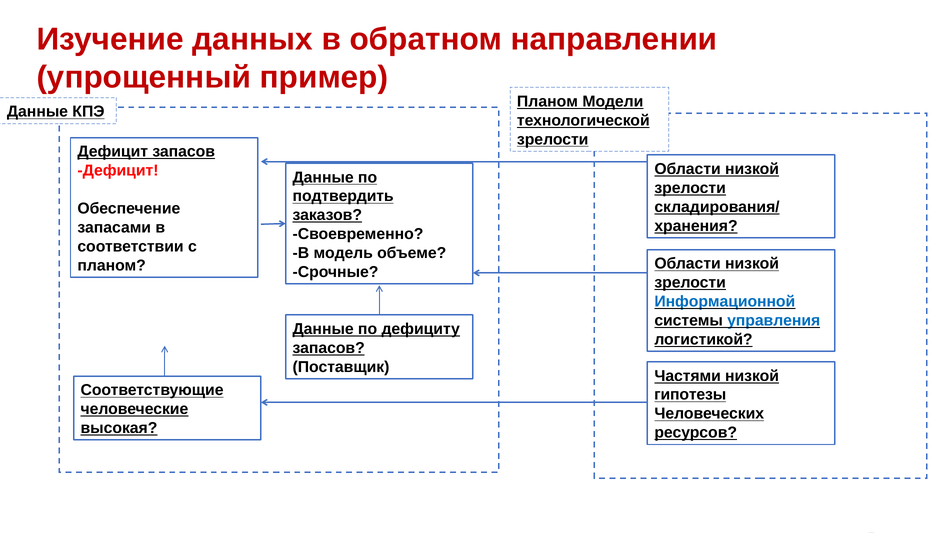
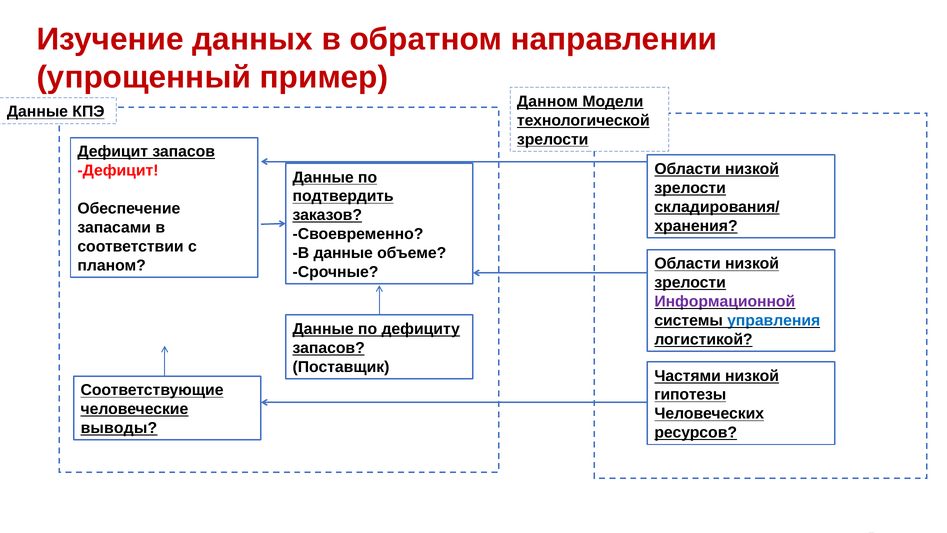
Планом at (548, 101): Планом -> Данном
В модель: модель -> данные
Информационной colour: blue -> purple
высокая: высокая -> выводы
